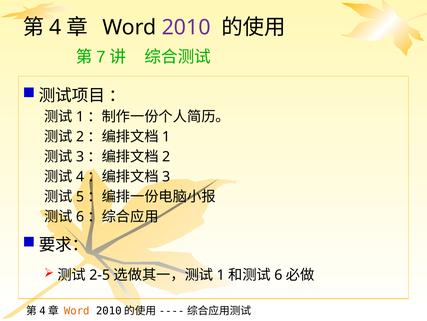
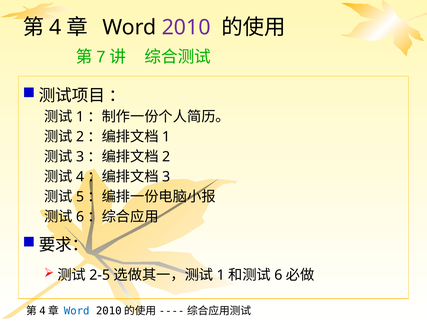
Word at (77, 310) colour: orange -> blue
